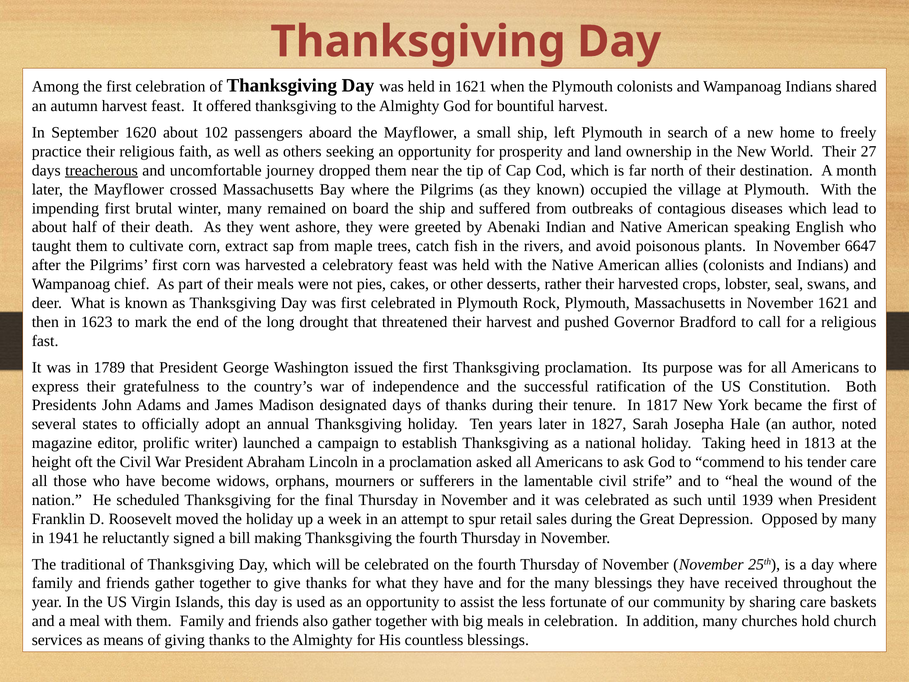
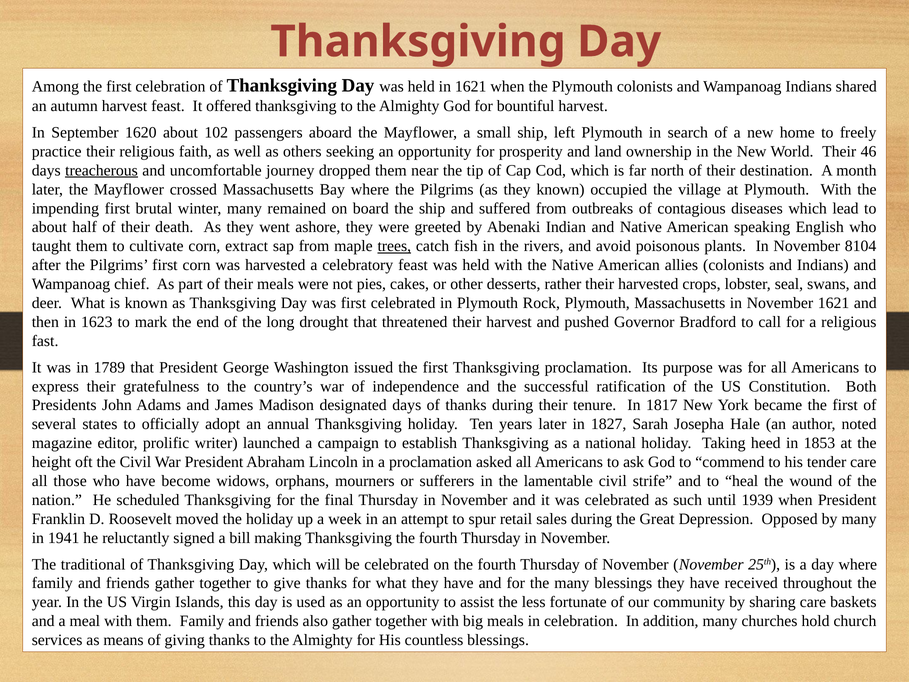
27: 27 -> 46
trees underline: none -> present
6647: 6647 -> 8104
1813: 1813 -> 1853
